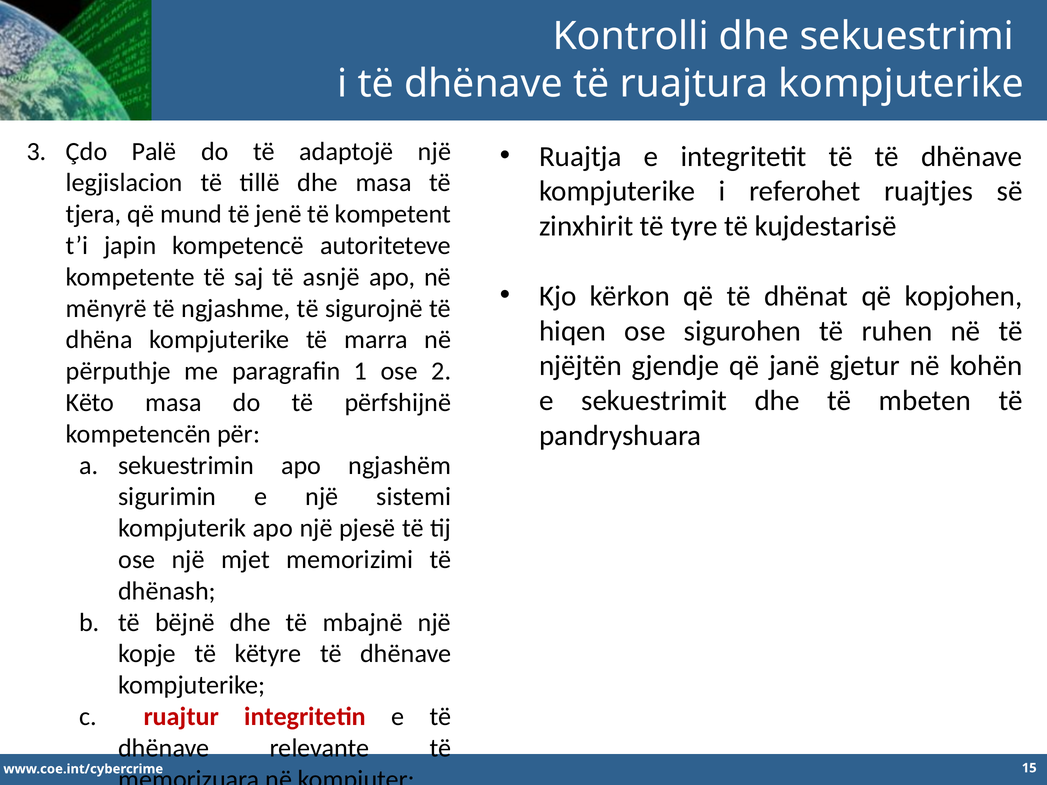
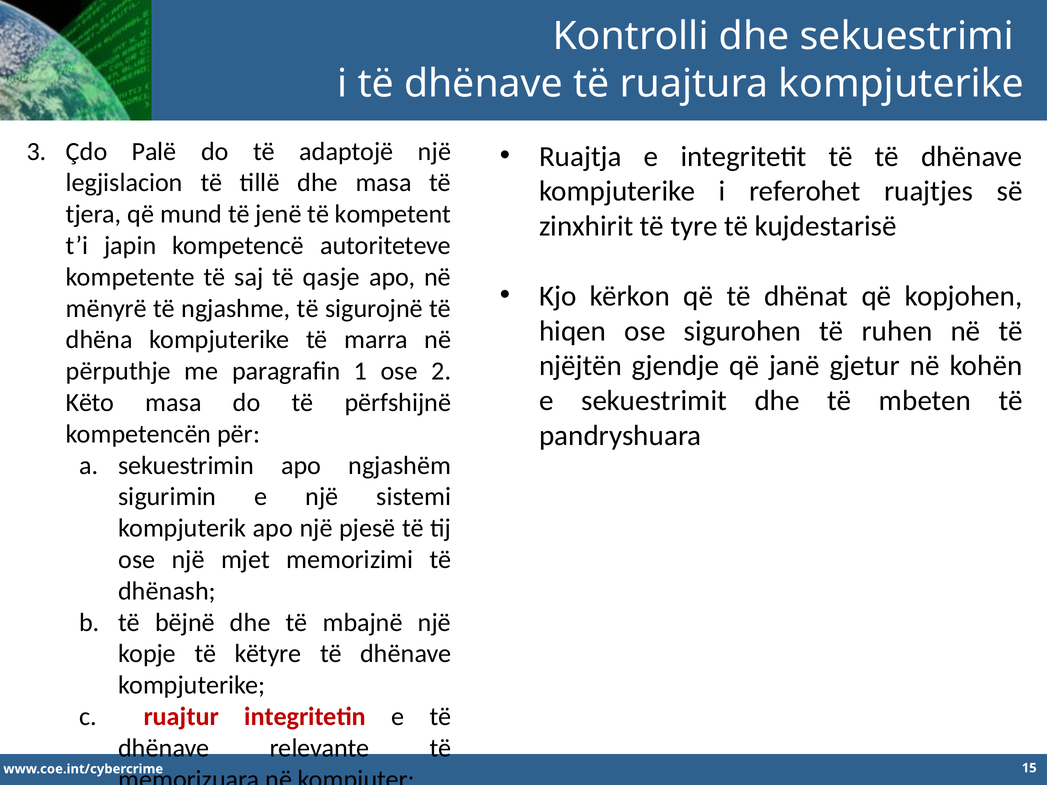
të asnjë: asnjë -> qasje
